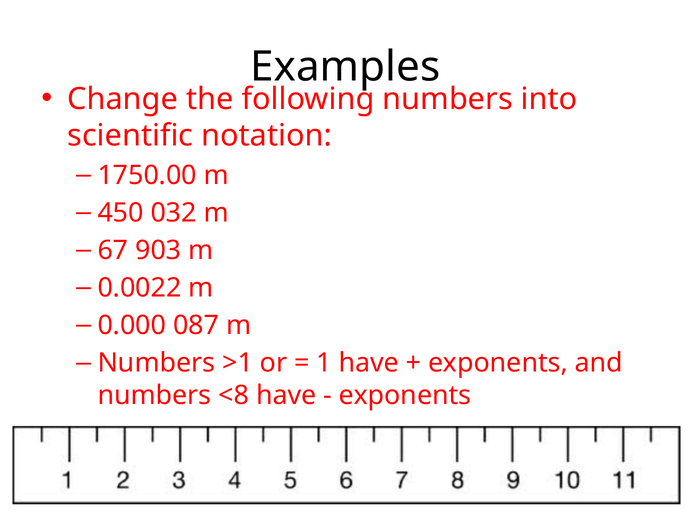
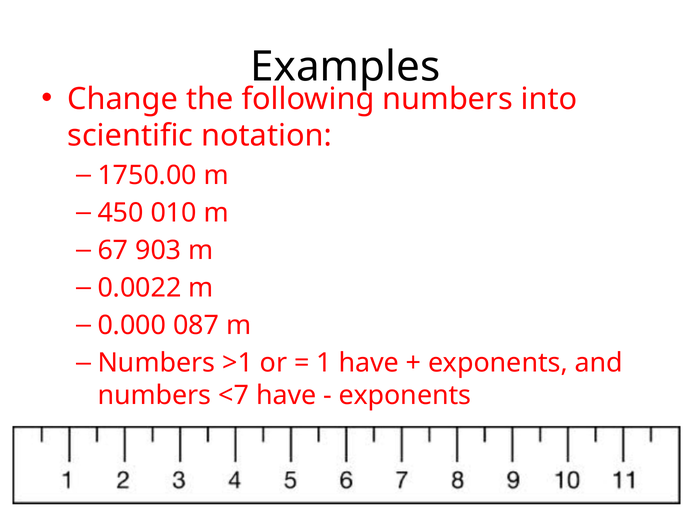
032: 032 -> 010
<8: <8 -> <7
